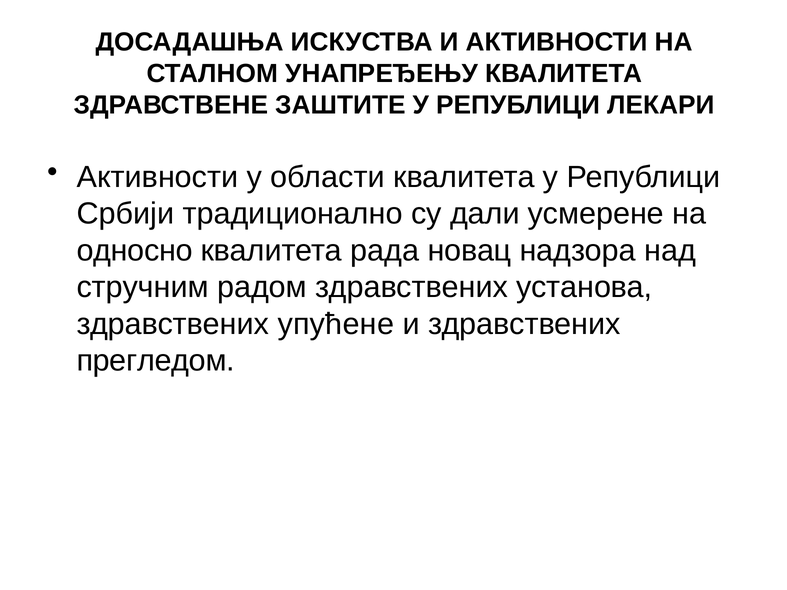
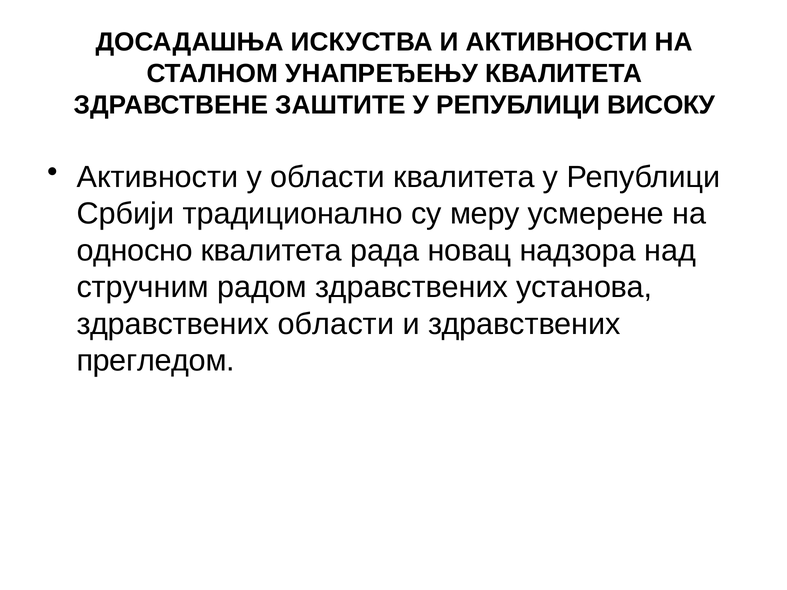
ЛЕКАРИ: ЛЕКАРИ -> ВИСОКУ
дали: дали -> меру
здравствених упућене: упућене -> области
